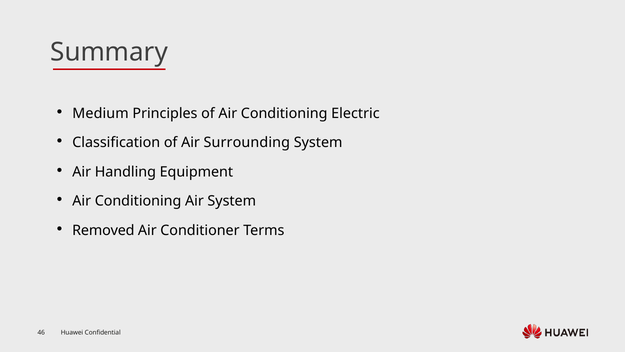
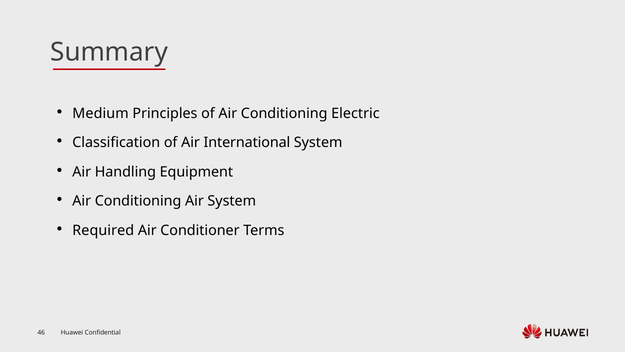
Surrounding: Surrounding -> International
Removed: Removed -> Required
